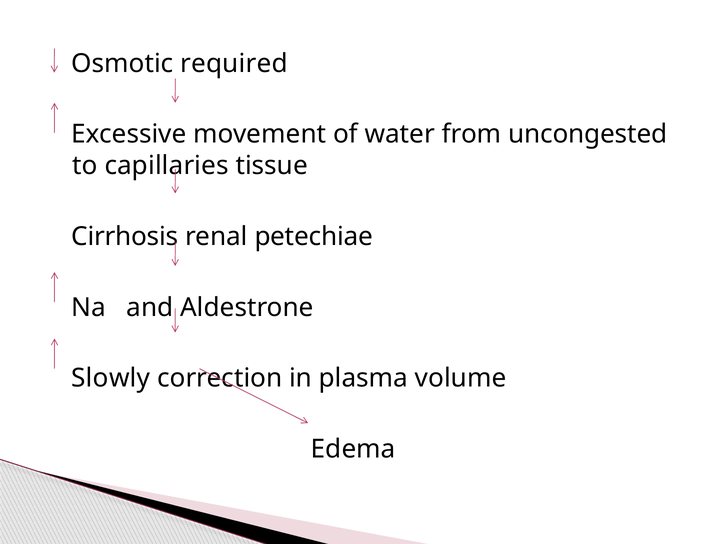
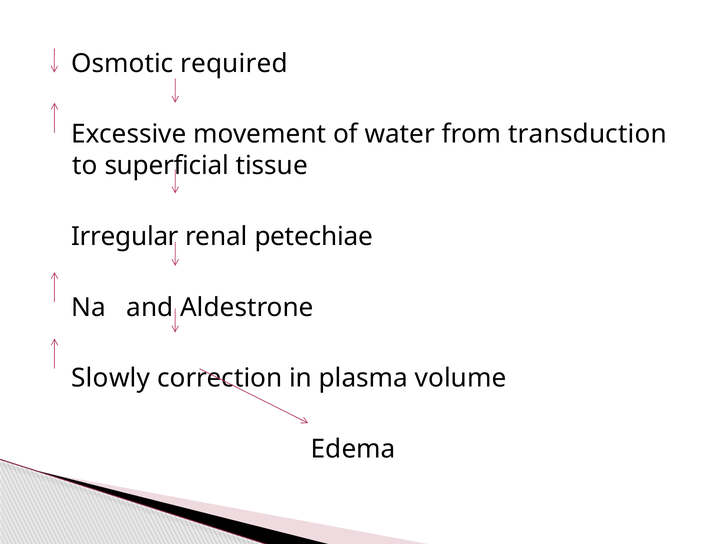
uncongested: uncongested -> transduction
capillaries: capillaries -> superficial
Cirrhosis: Cirrhosis -> Irregular
